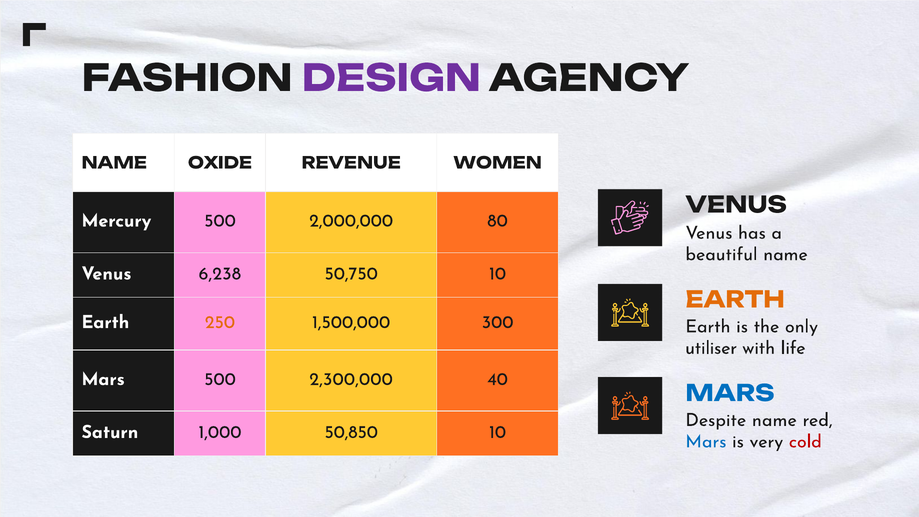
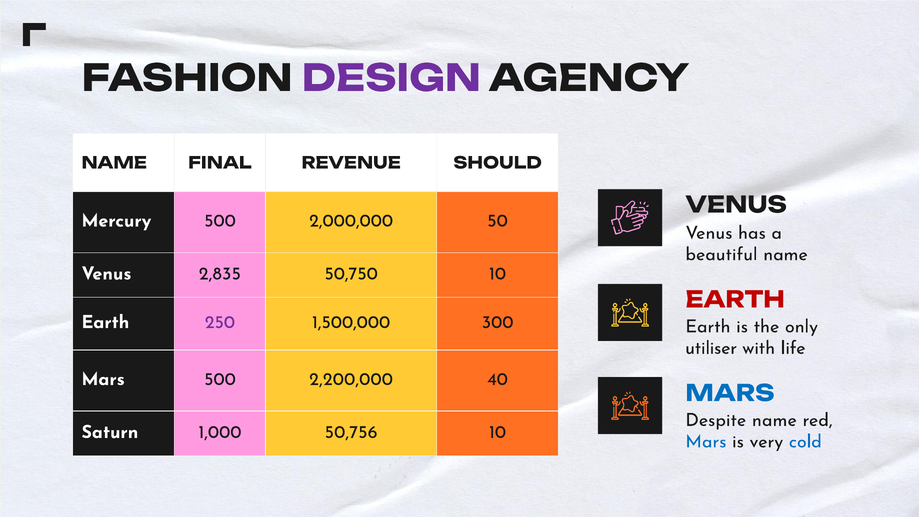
OXIDE: OXIDE -> FINAL
WOMEN: WOMEN -> SHOULD
80: 80 -> 50
6,238: 6,238 -> 2,835
EARTH at (735, 300) colour: orange -> red
250 colour: orange -> purple
2,300,000: 2,300,000 -> 2,200,000
50,850: 50,850 -> 50,756
cold colour: red -> blue
